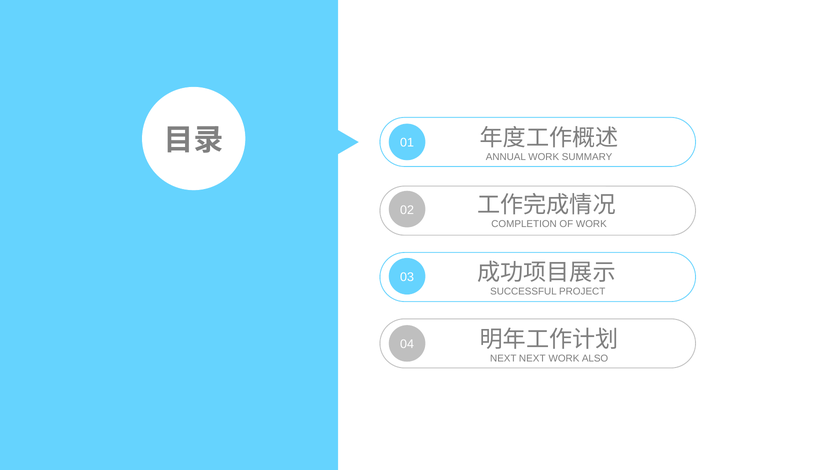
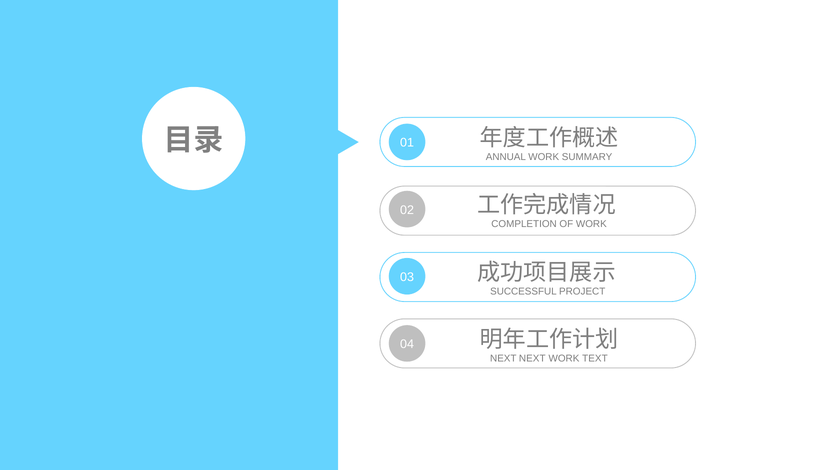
ALSO: ALSO -> TEXT
